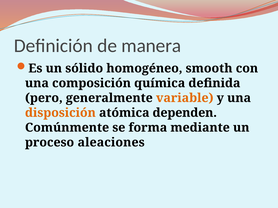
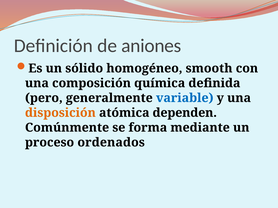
manera: manera -> aniones
variable colour: orange -> blue
aleaciones: aleaciones -> ordenados
